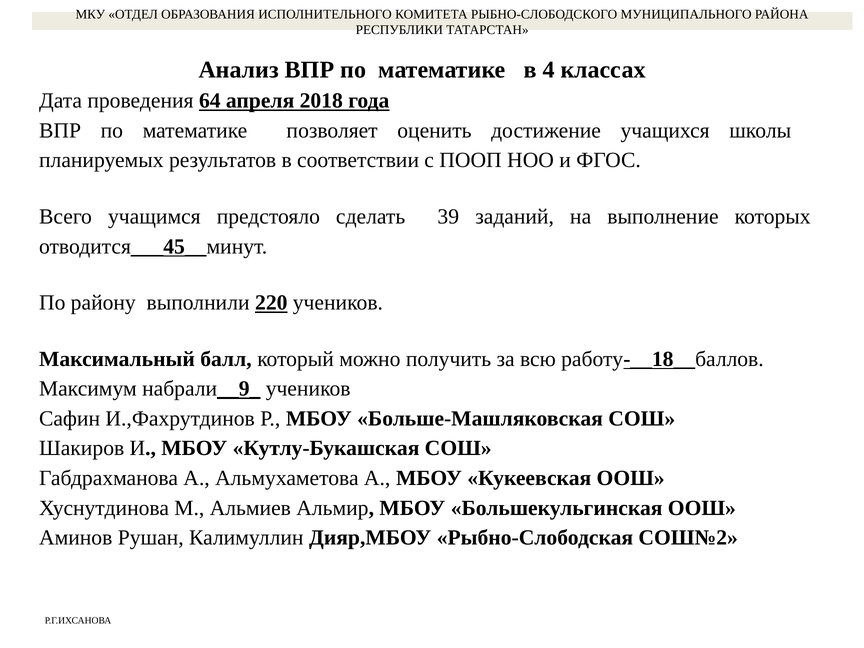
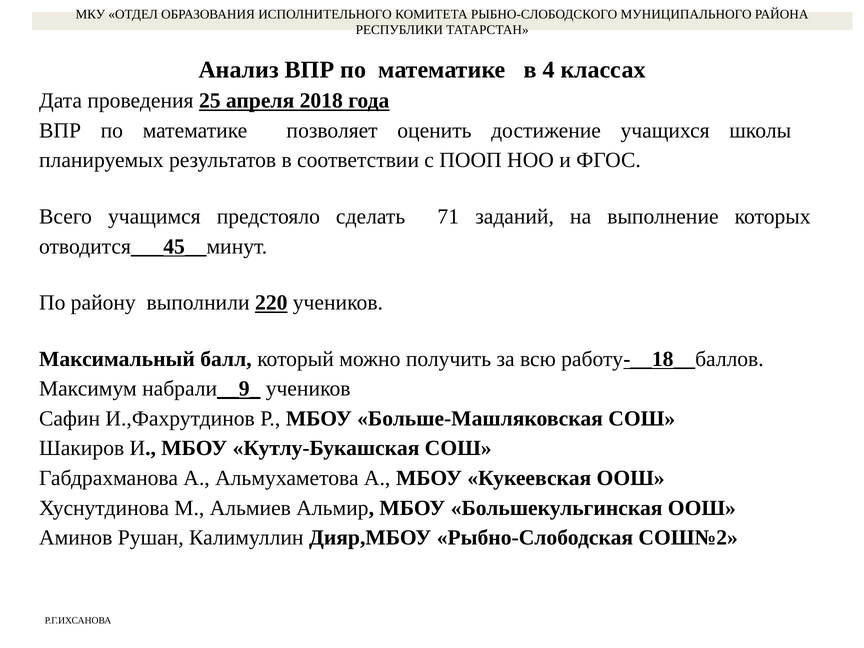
64: 64 -> 25
39: 39 -> 71
